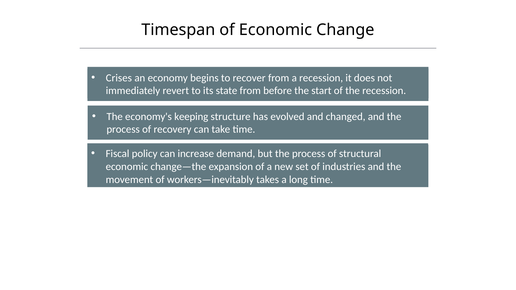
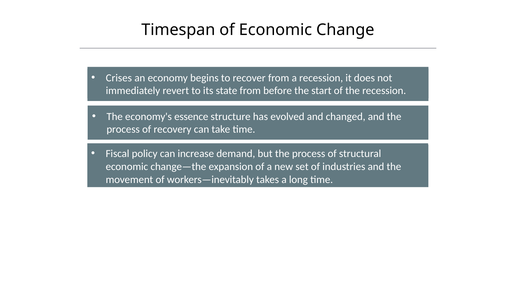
keeping: keeping -> essence
